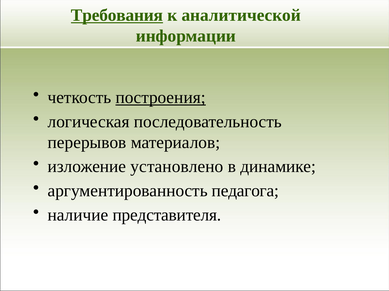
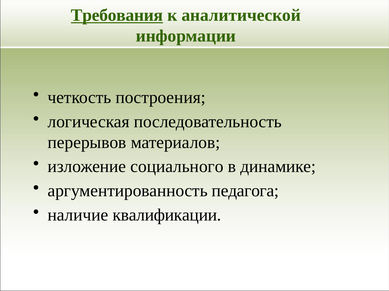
построения underline: present -> none
установлено: установлено -> социального
представителя: представителя -> квалификации
